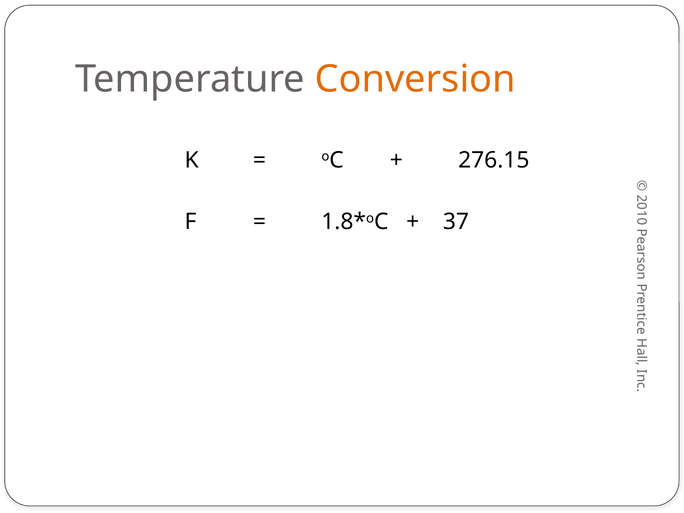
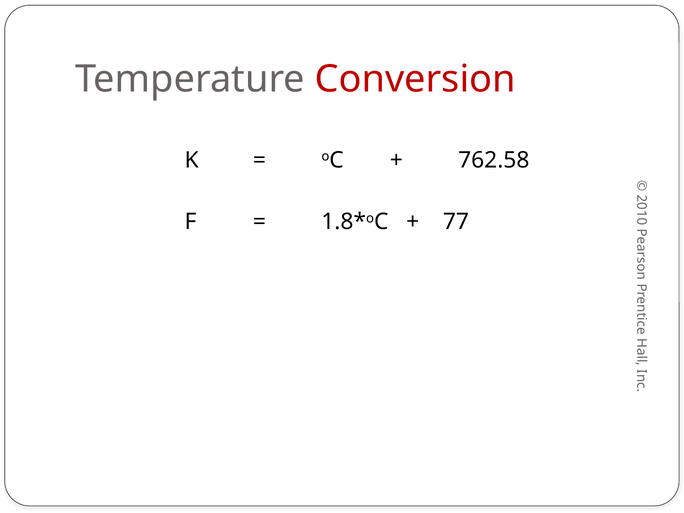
Conversion colour: orange -> red
276.15: 276.15 -> 762.58
37: 37 -> 77
